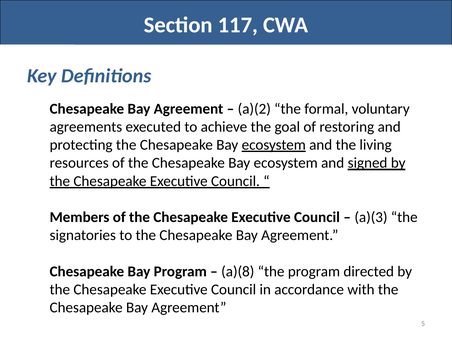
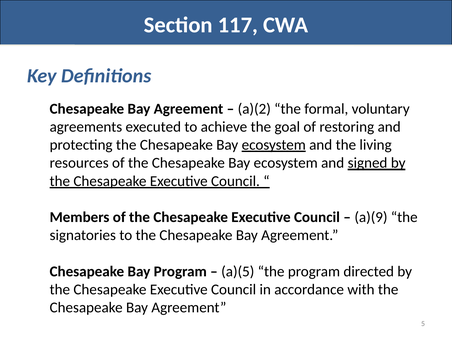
a)(3: a)(3 -> a)(9
a)(8: a)(8 -> a)(5
